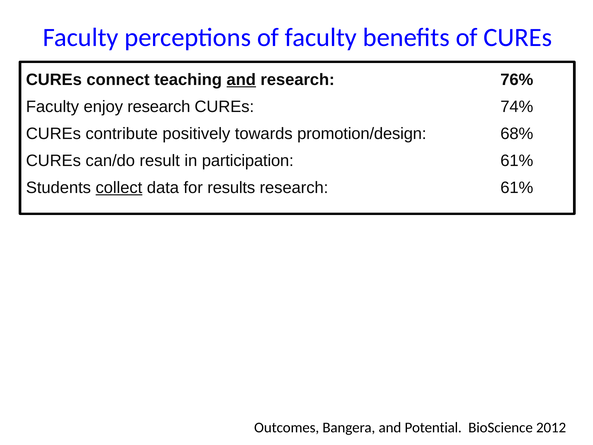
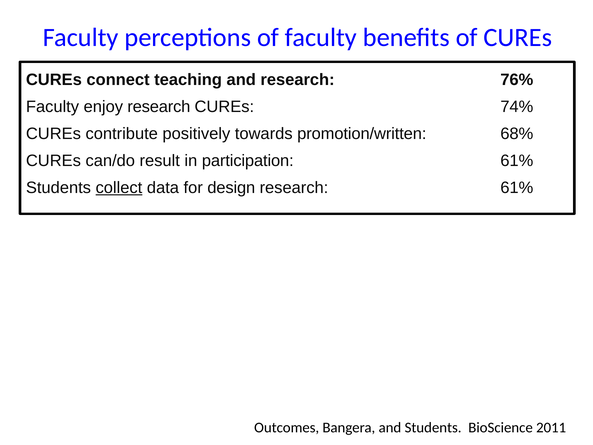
and at (241, 80) underline: present -> none
promotion/design: promotion/design -> promotion/written
results: results -> design
and Potential: Potential -> Students
2012: 2012 -> 2011
